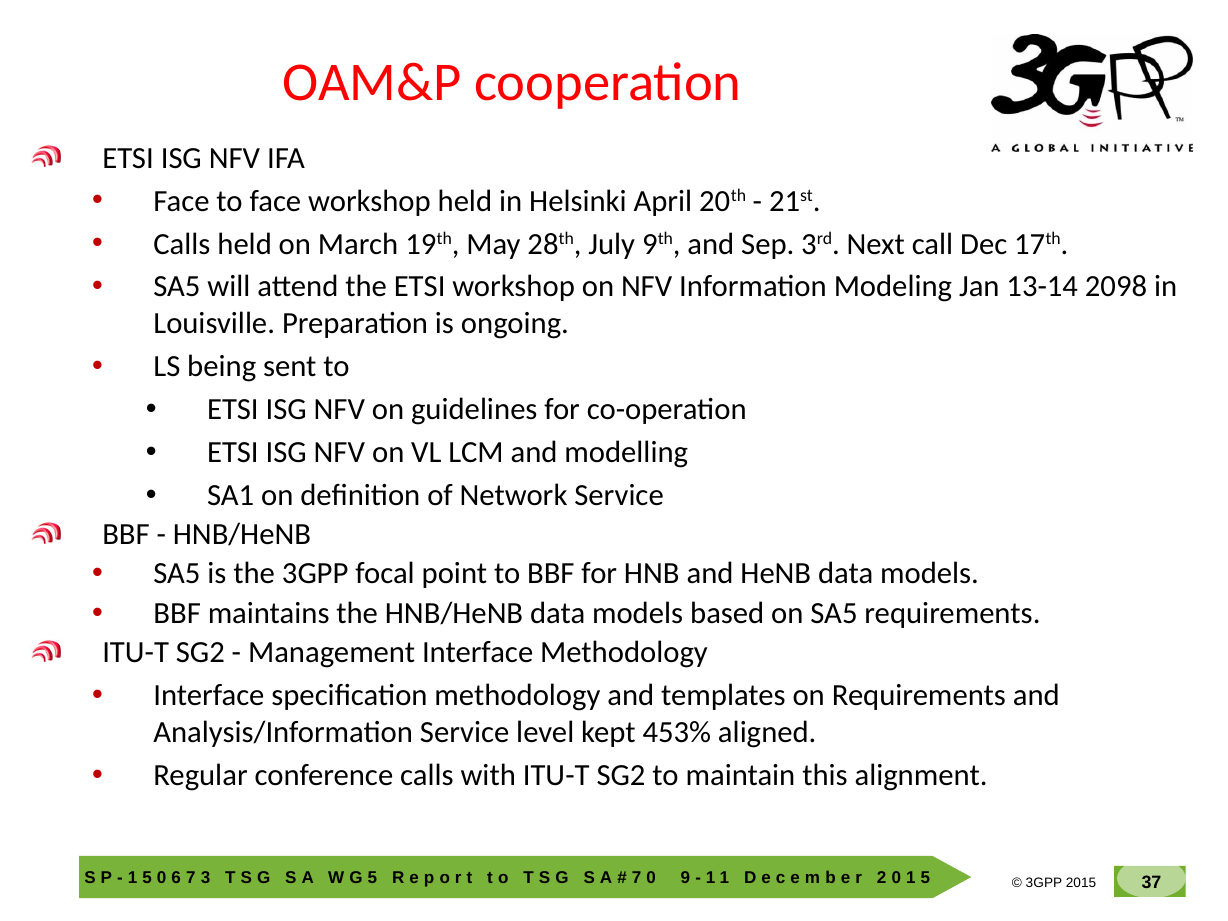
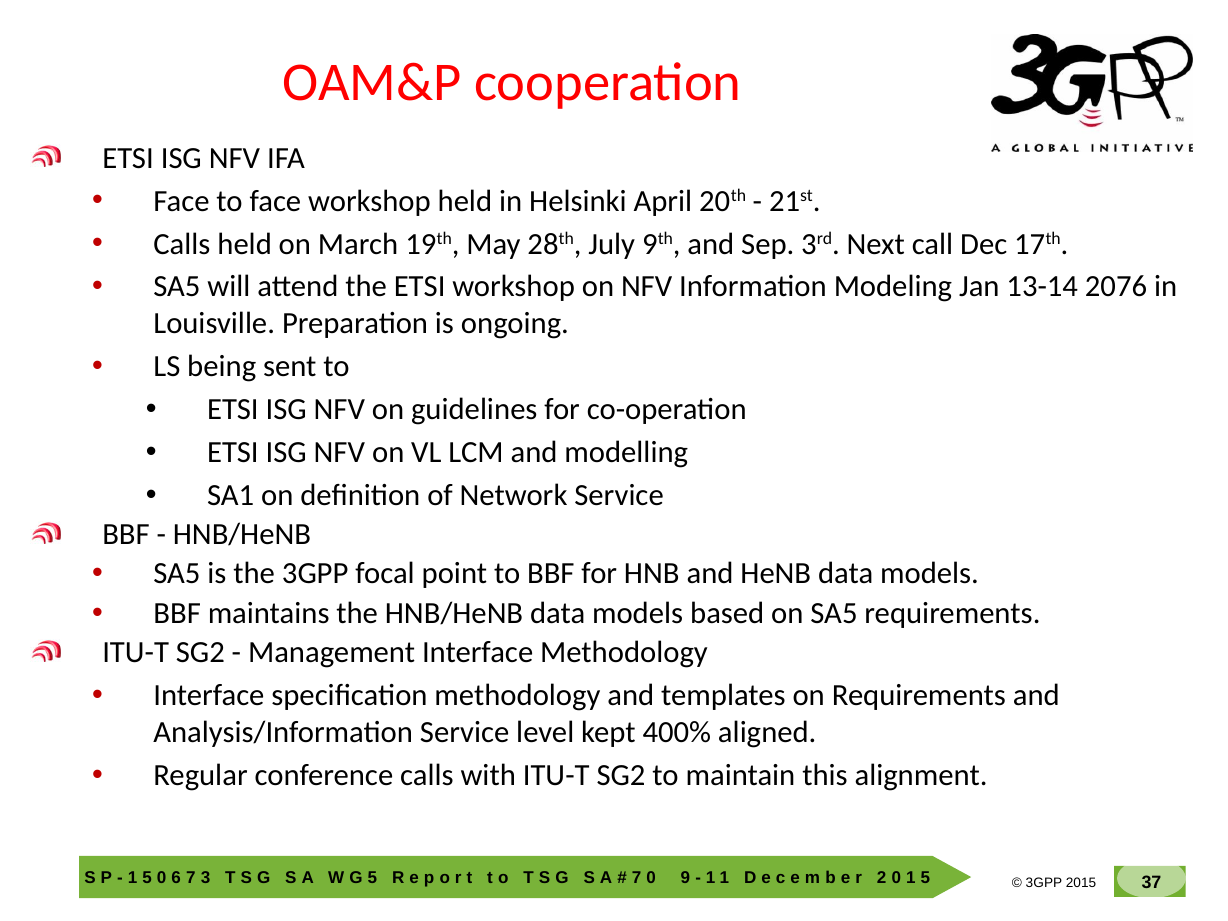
2098: 2098 -> 2076
453%: 453% -> 400%
